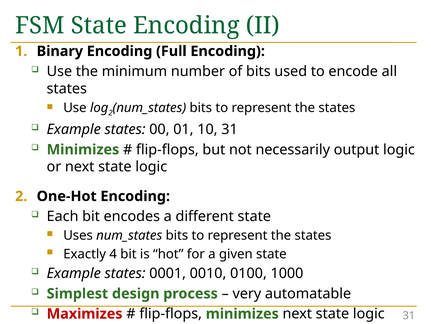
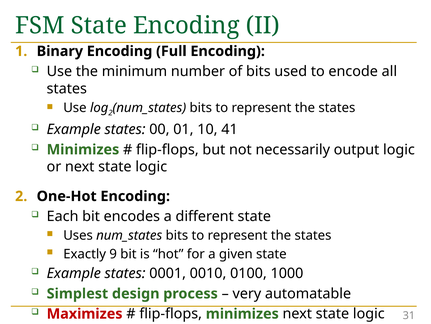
10 31: 31 -> 41
4: 4 -> 9
